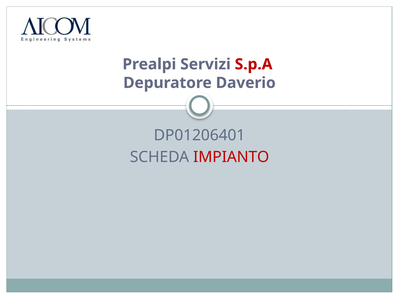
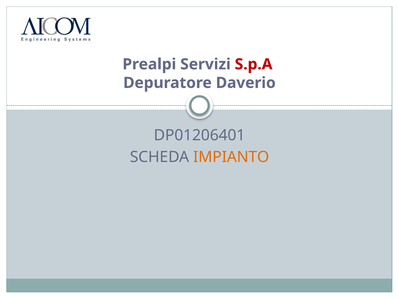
IMPIANTO colour: red -> orange
